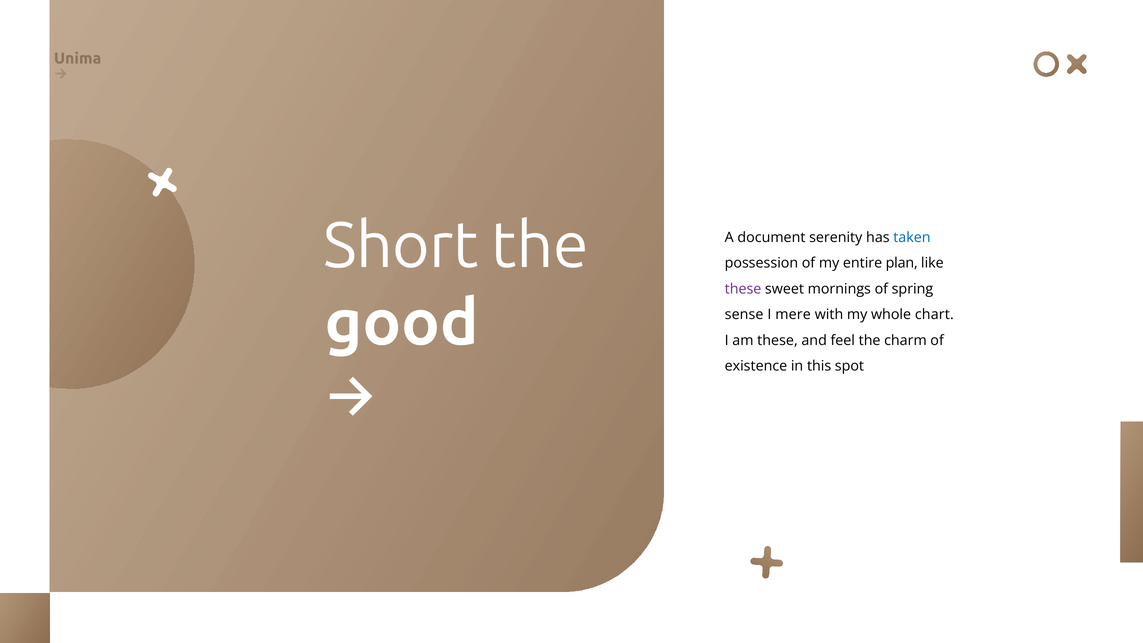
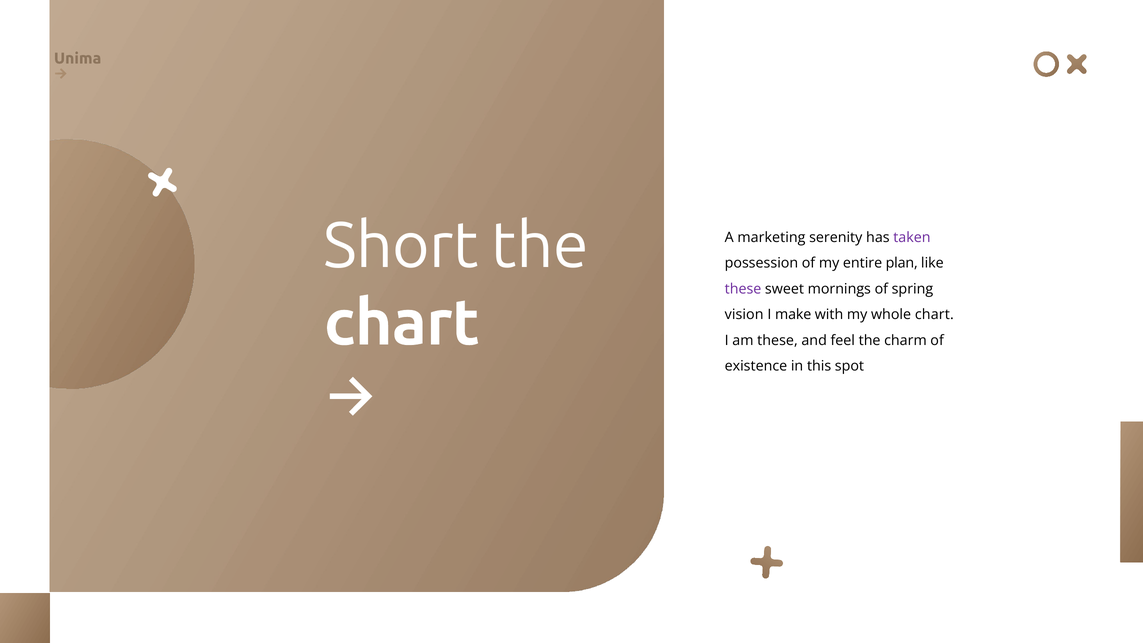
document: document -> marketing
taken colour: blue -> purple
good at (402, 323): good -> chart
sense: sense -> vision
mere: mere -> make
